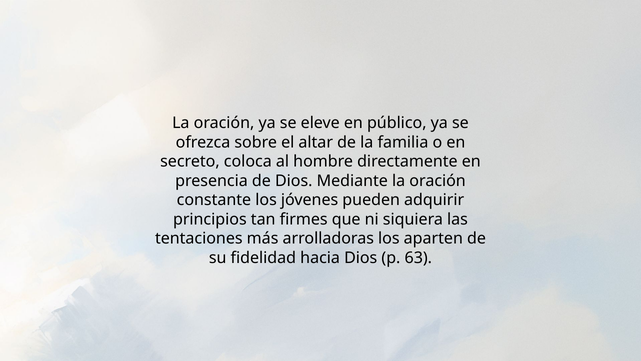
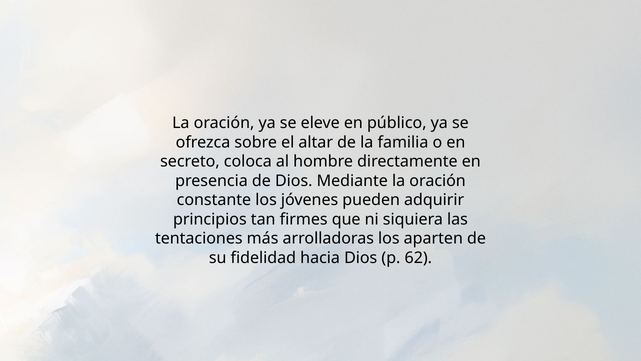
63: 63 -> 62
